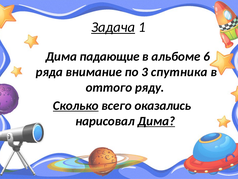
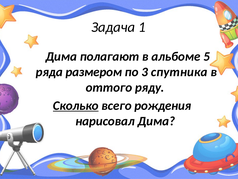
Задача underline: present -> none
падающие: падающие -> полагают
6: 6 -> 5
внимание: внимание -> размером
оказались: оказались -> рождения
Дима at (156, 121) underline: present -> none
